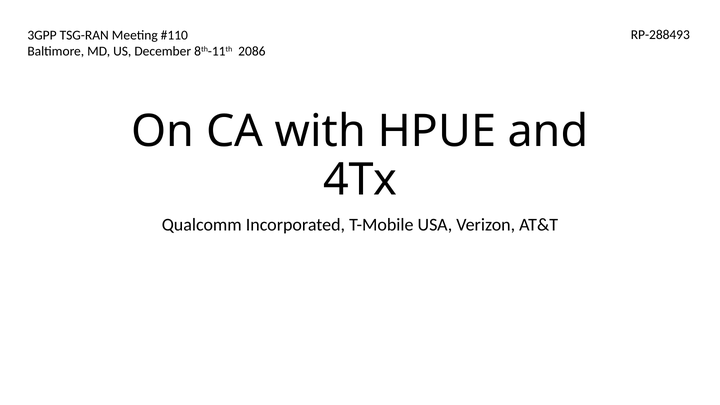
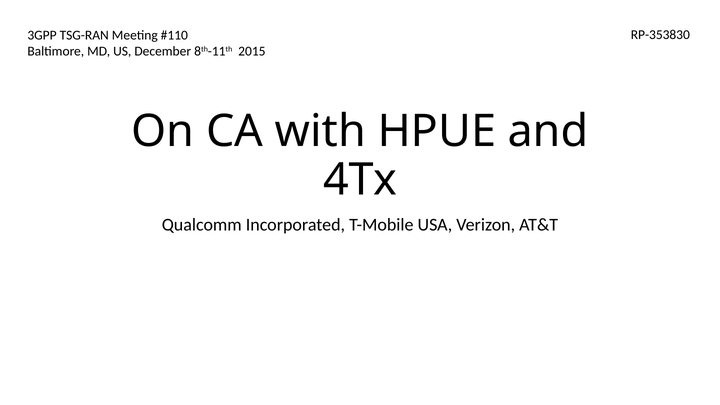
RP-288493: RP-288493 -> RP-353830
2086: 2086 -> 2015
